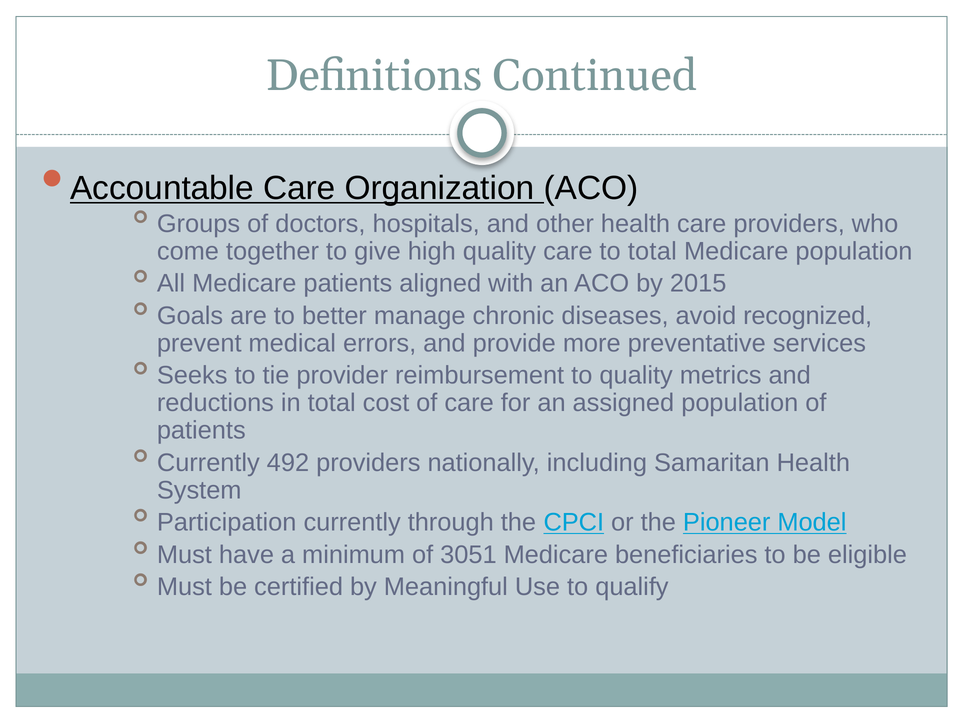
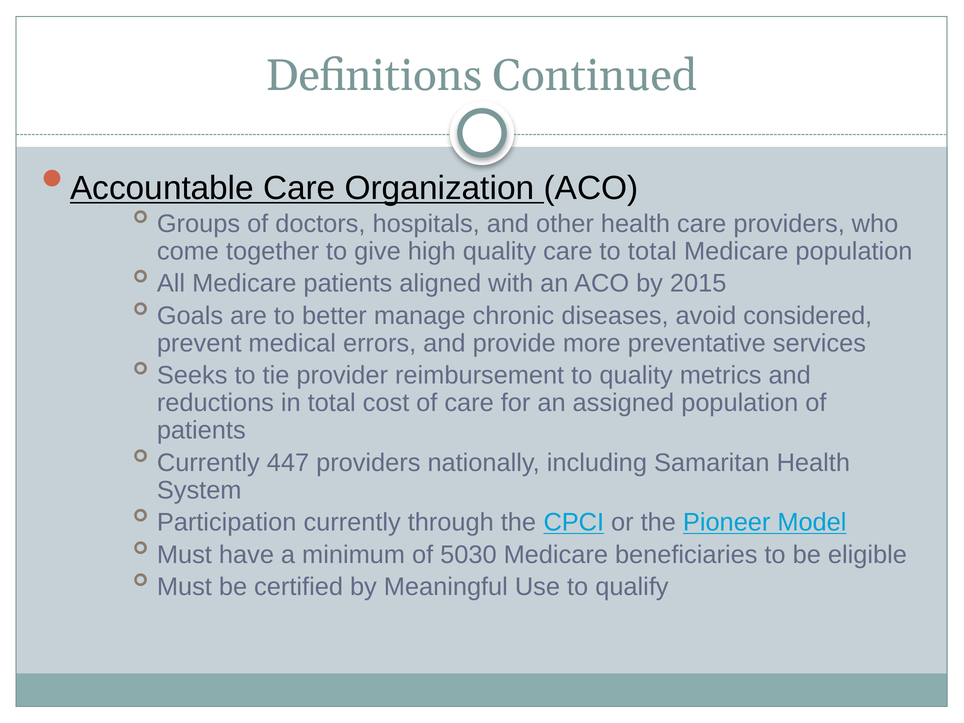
recognized: recognized -> considered
492: 492 -> 447
3051: 3051 -> 5030
